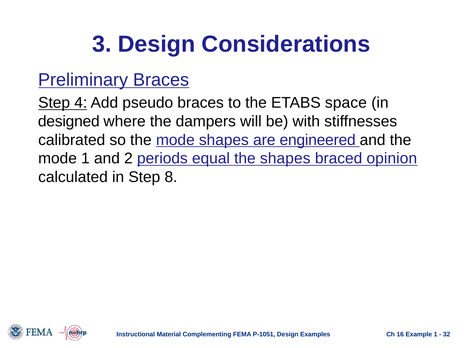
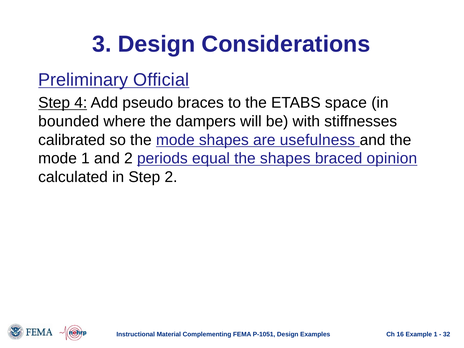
Preliminary Braces: Braces -> Official
designed: designed -> bounded
engineered: engineered -> usefulness
Step 8: 8 -> 2
